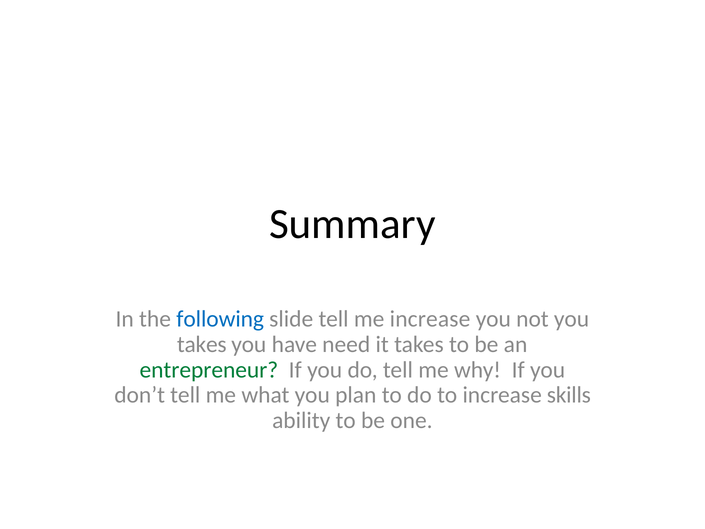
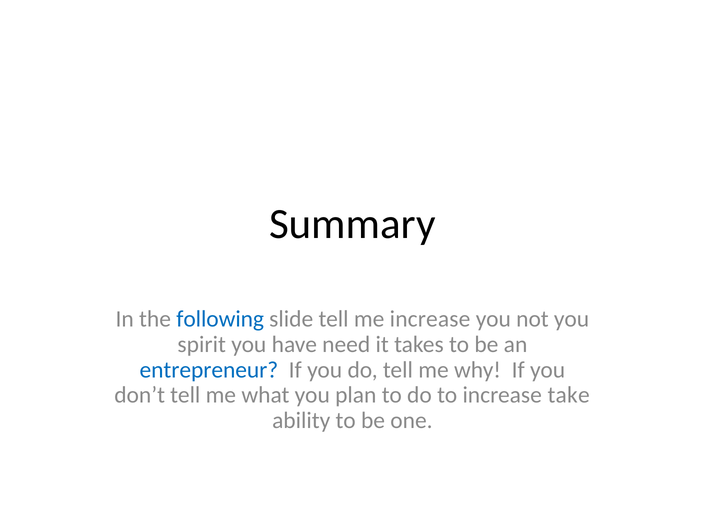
takes at (202, 344): takes -> spirit
entrepreneur colour: green -> blue
skills: skills -> take
